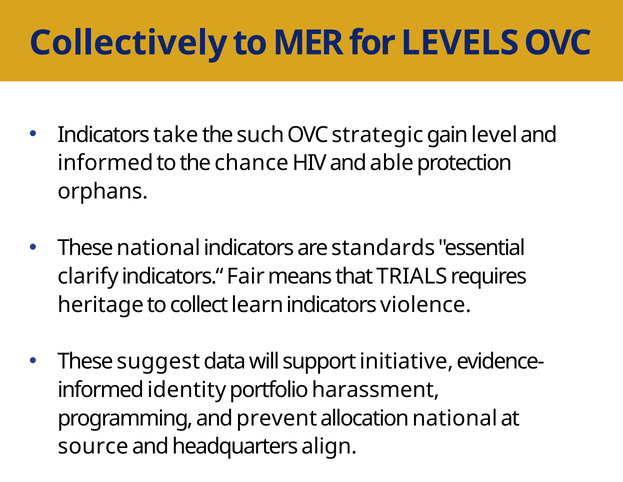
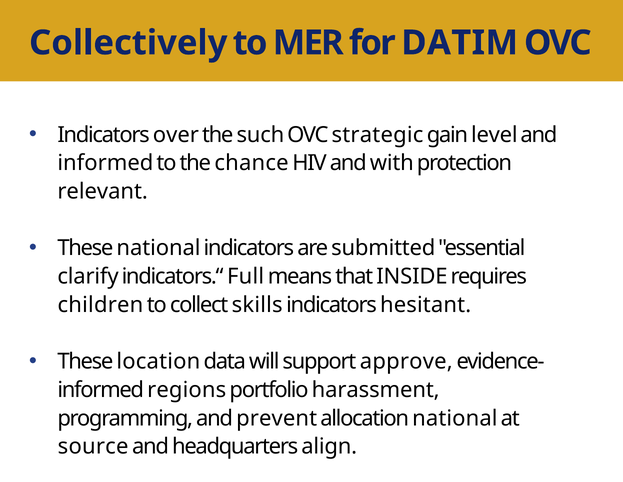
LEVELS: LEVELS -> DATIM
take: take -> over
able: able -> with
orphans: orphans -> relevant
standards: standards -> submitted
Fair: Fair -> Full
TRIALS: TRIALS -> INSIDE
heritage: heritage -> children
learn: learn -> skills
violence: violence -> hesitant
suggest: suggest -> location
initiative: initiative -> approve
identity: identity -> regions
